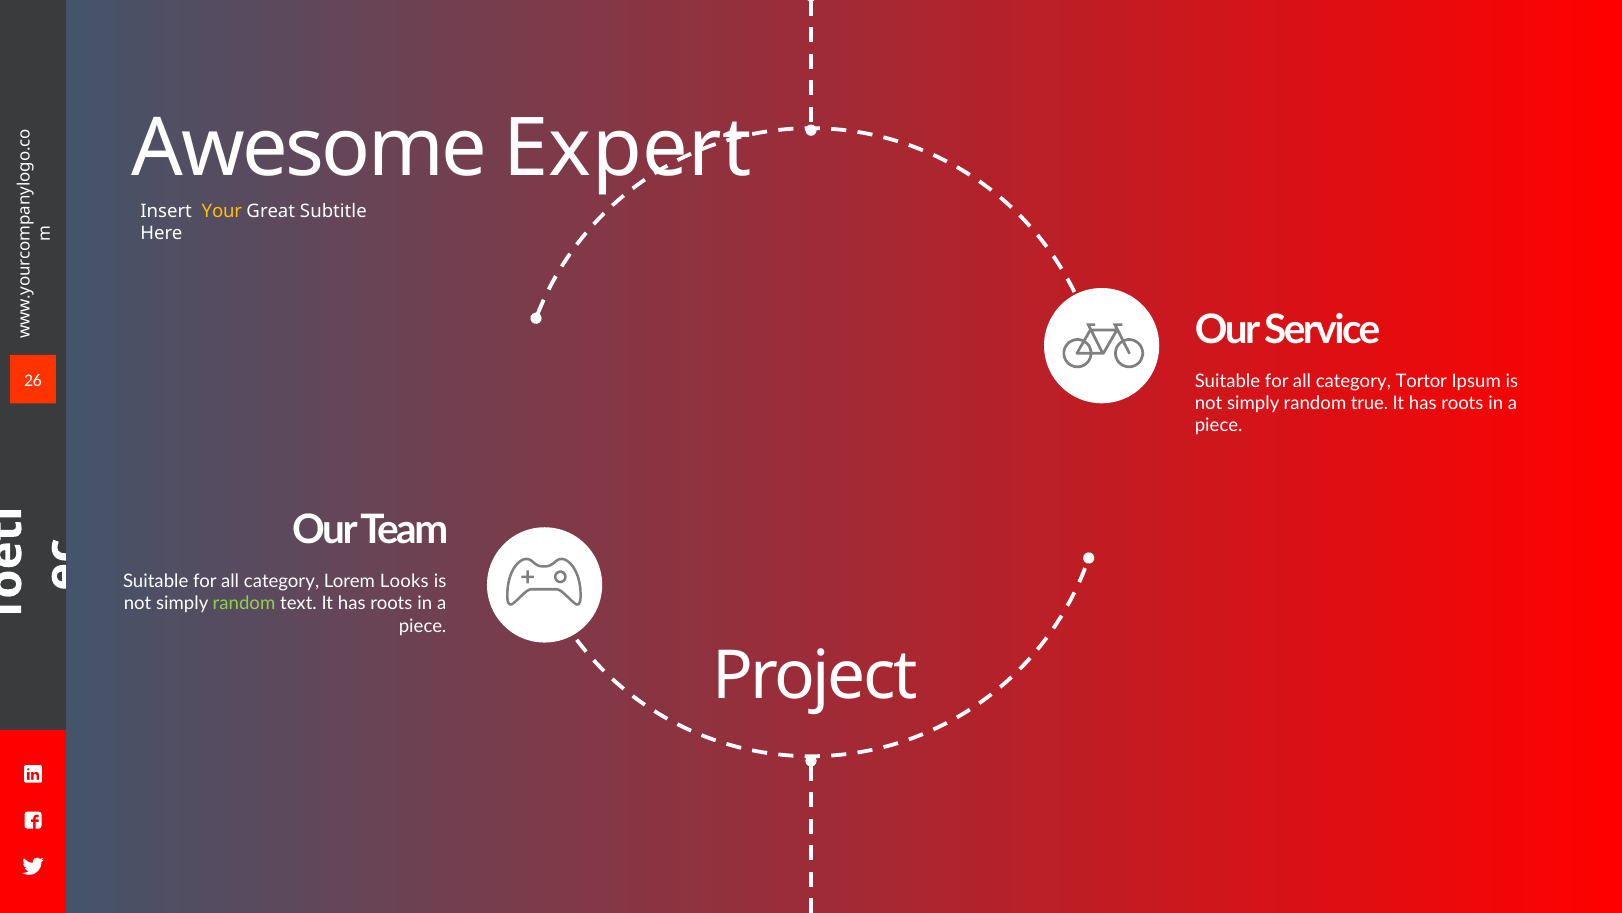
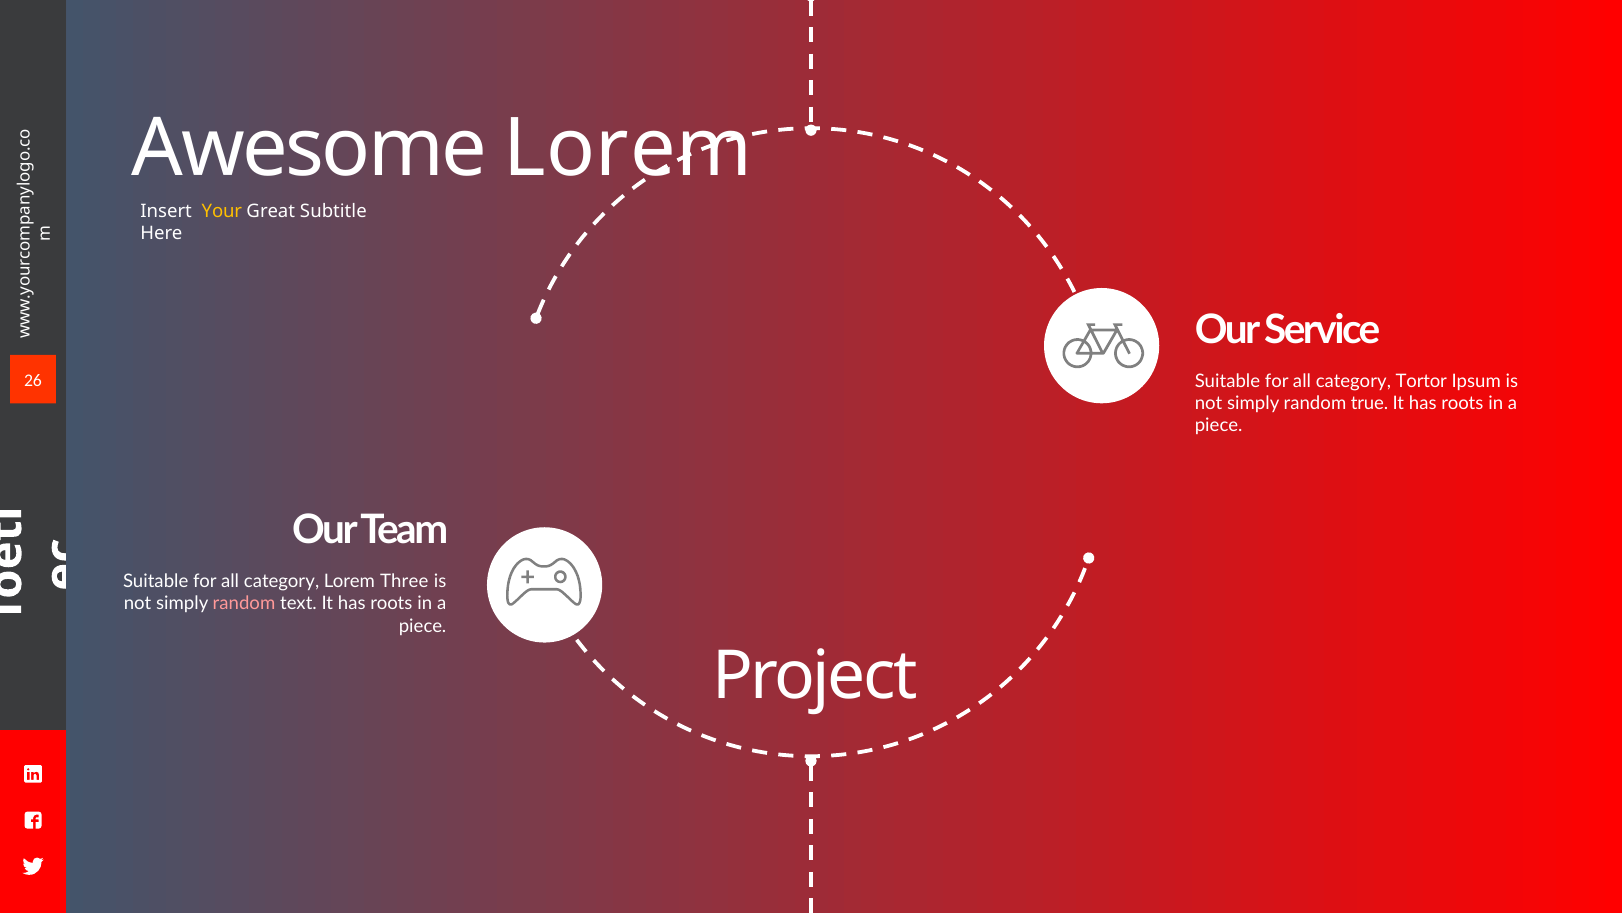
Awesome Expert: Expert -> Lorem
Looks: Looks -> Three
random at (244, 603) colour: light green -> pink
